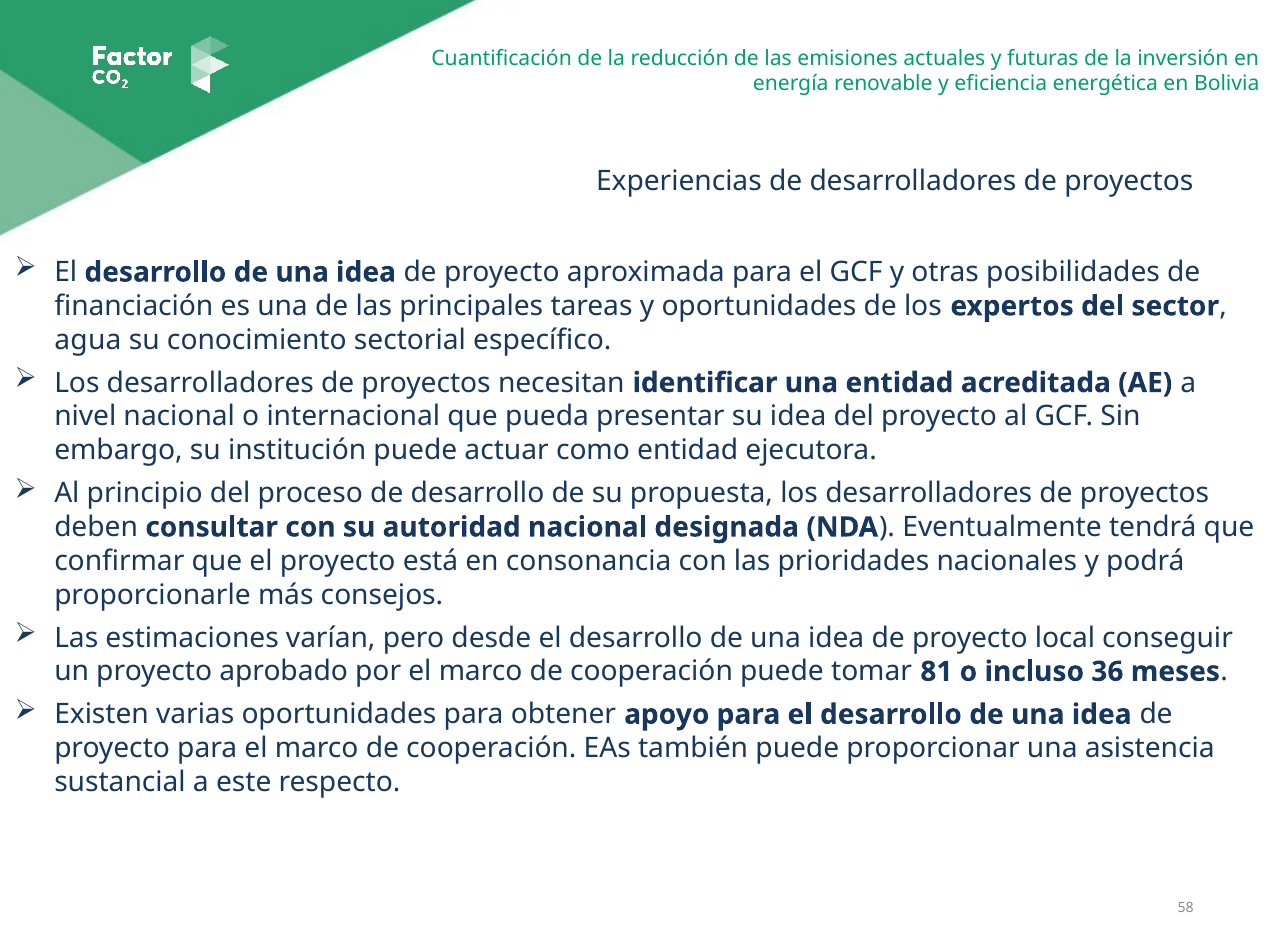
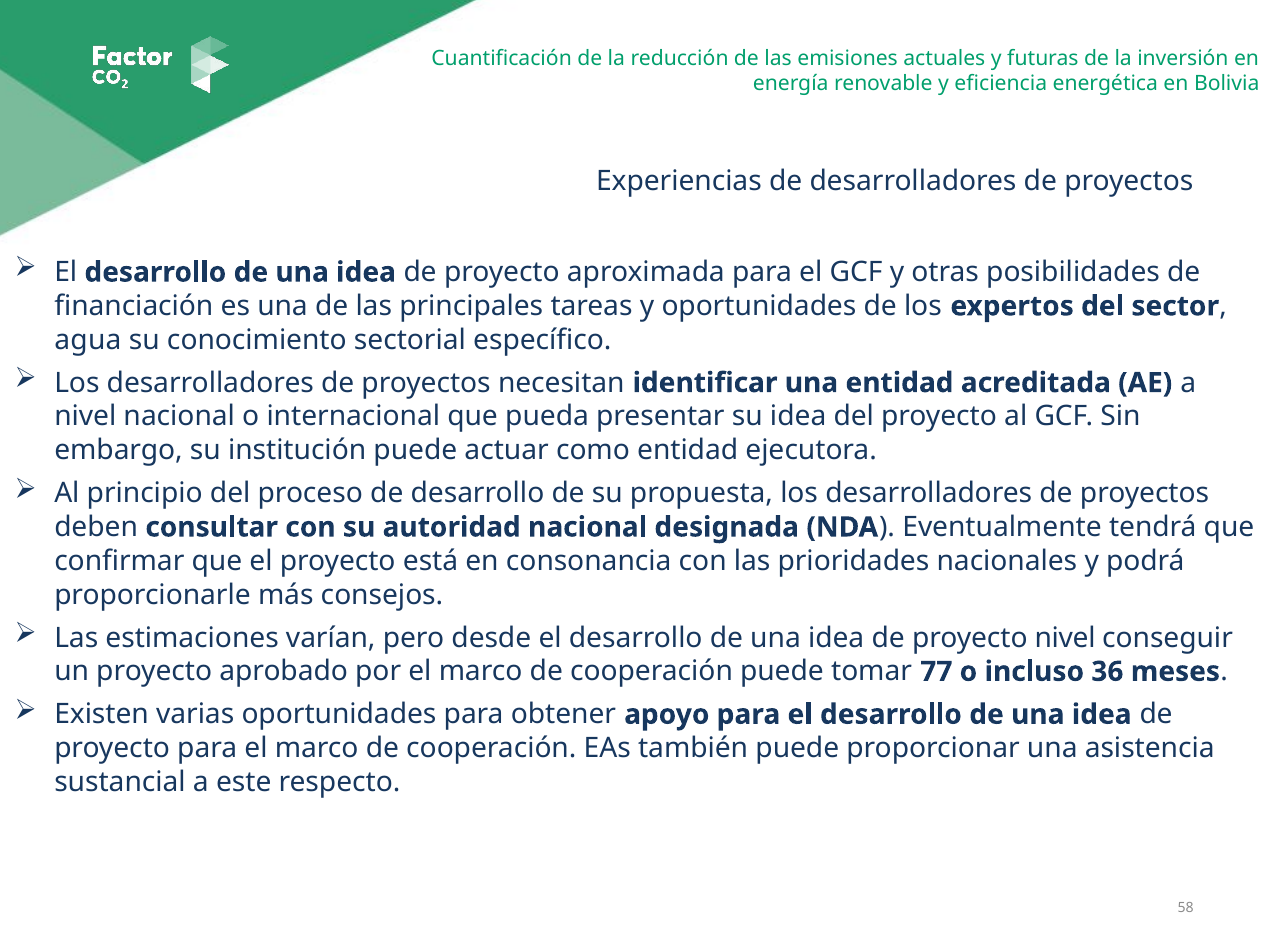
proyecto local: local -> nivel
81: 81 -> 77
